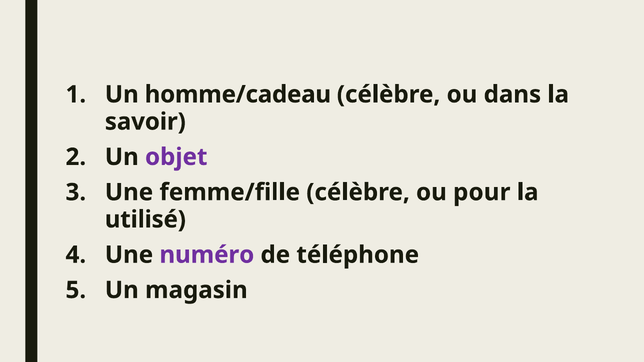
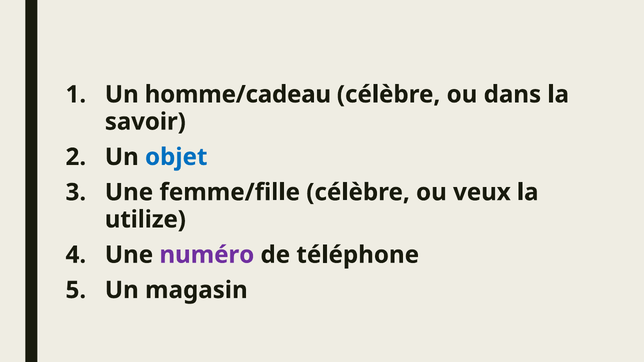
objet colour: purple -> blue
pour: pour -> veux
utilisé: utilisé -> utilize
